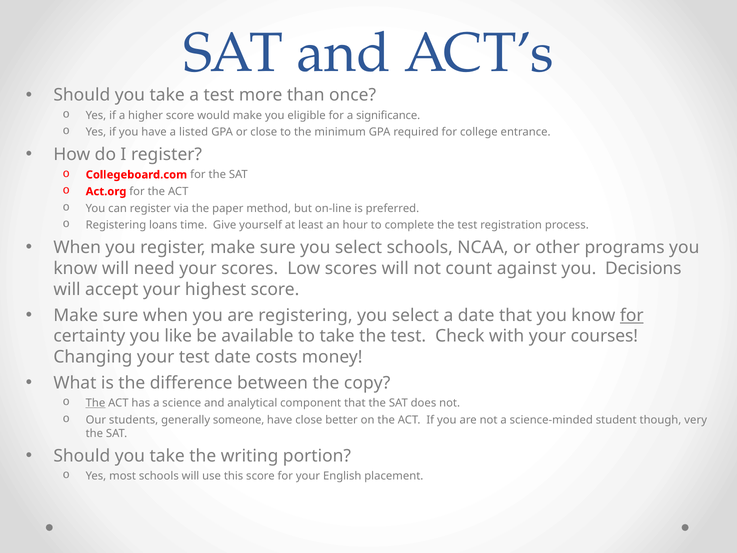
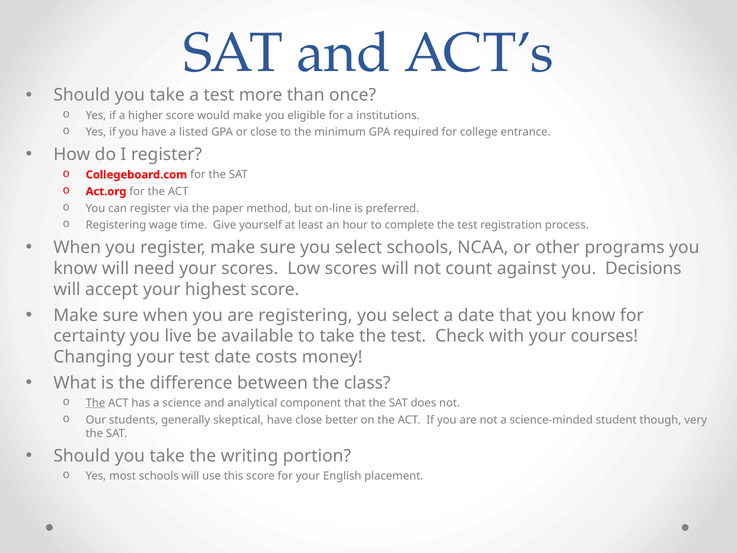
significance: significance -> institutions
loans: loans -> wage
for at (632, 315) underline: present -> none
like: like -> live
copy: copy -> class
someone: someone -> skeptical
